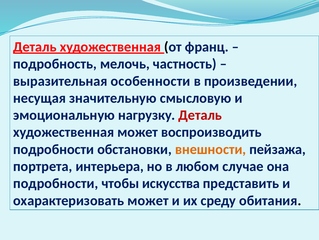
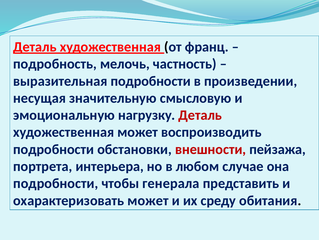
выразительная особенности: особенности -> подробности
внешности colour: orange -> red
искусства: искусства -> генерала
